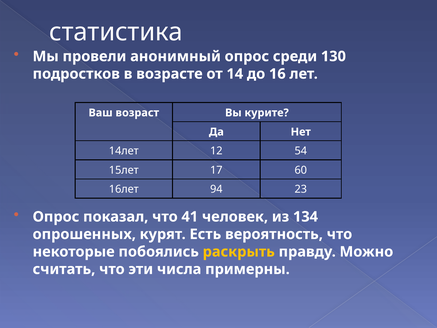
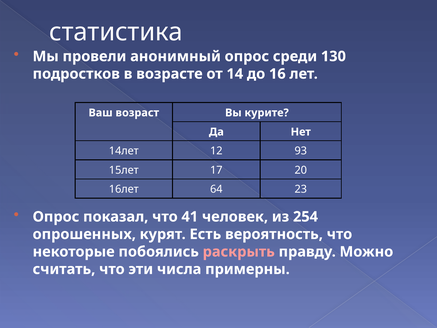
54: 54 -> 93
60: 60 -> 20
94: 94 -> 64
134: 134 -> 254
раскрыть colour: yellow -> pink
